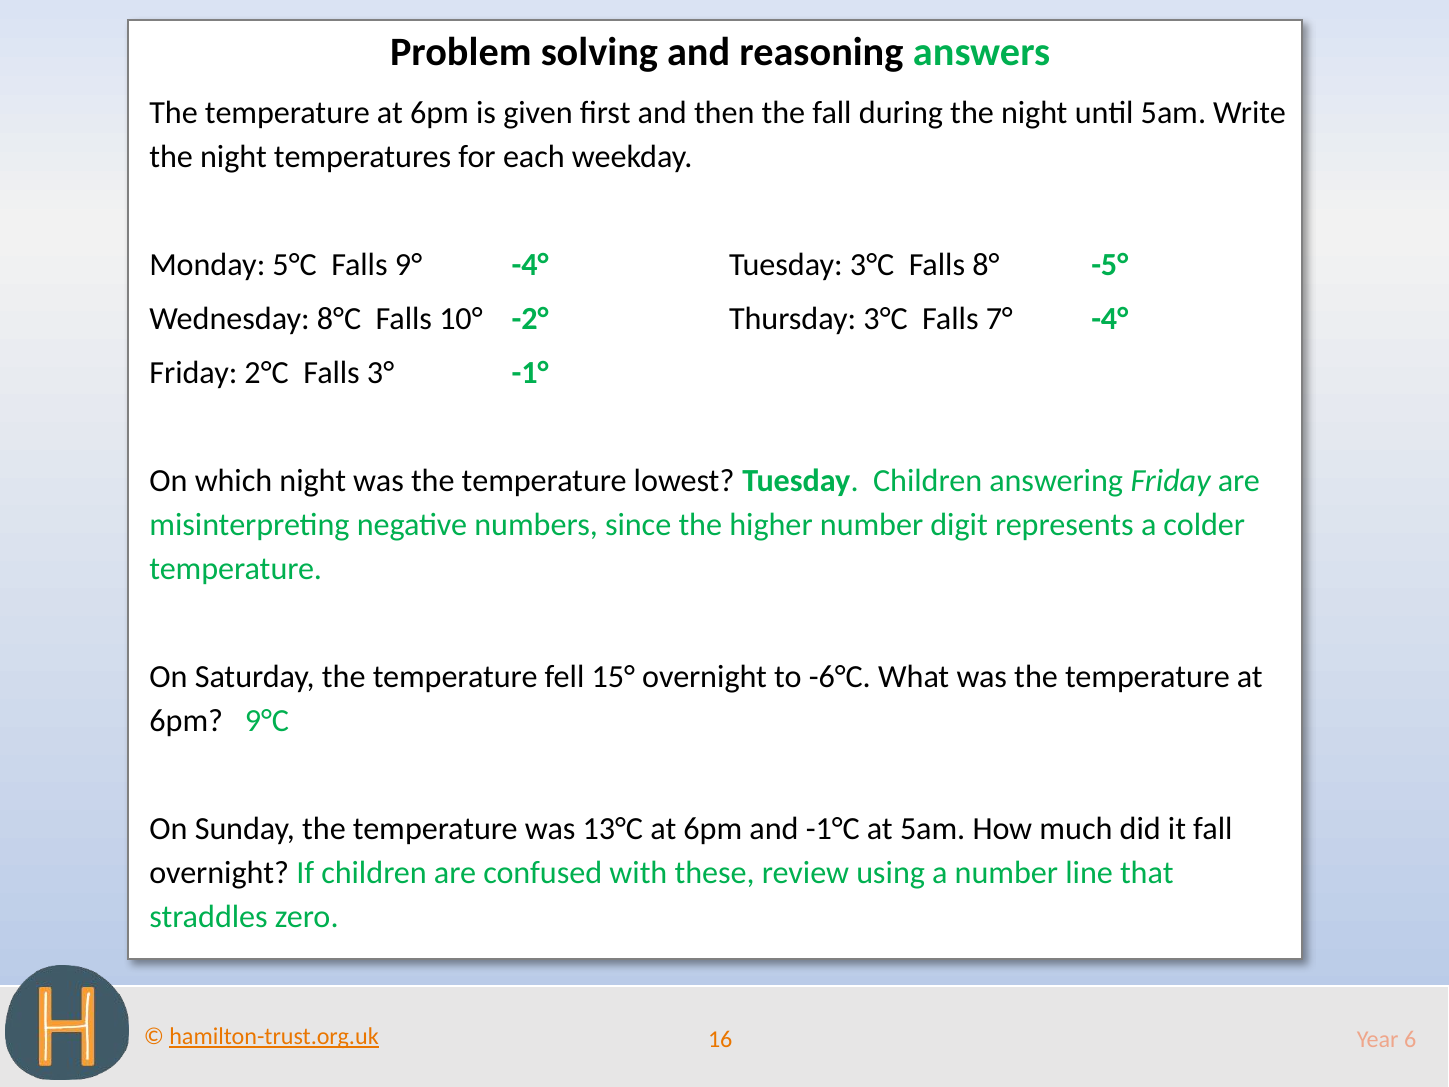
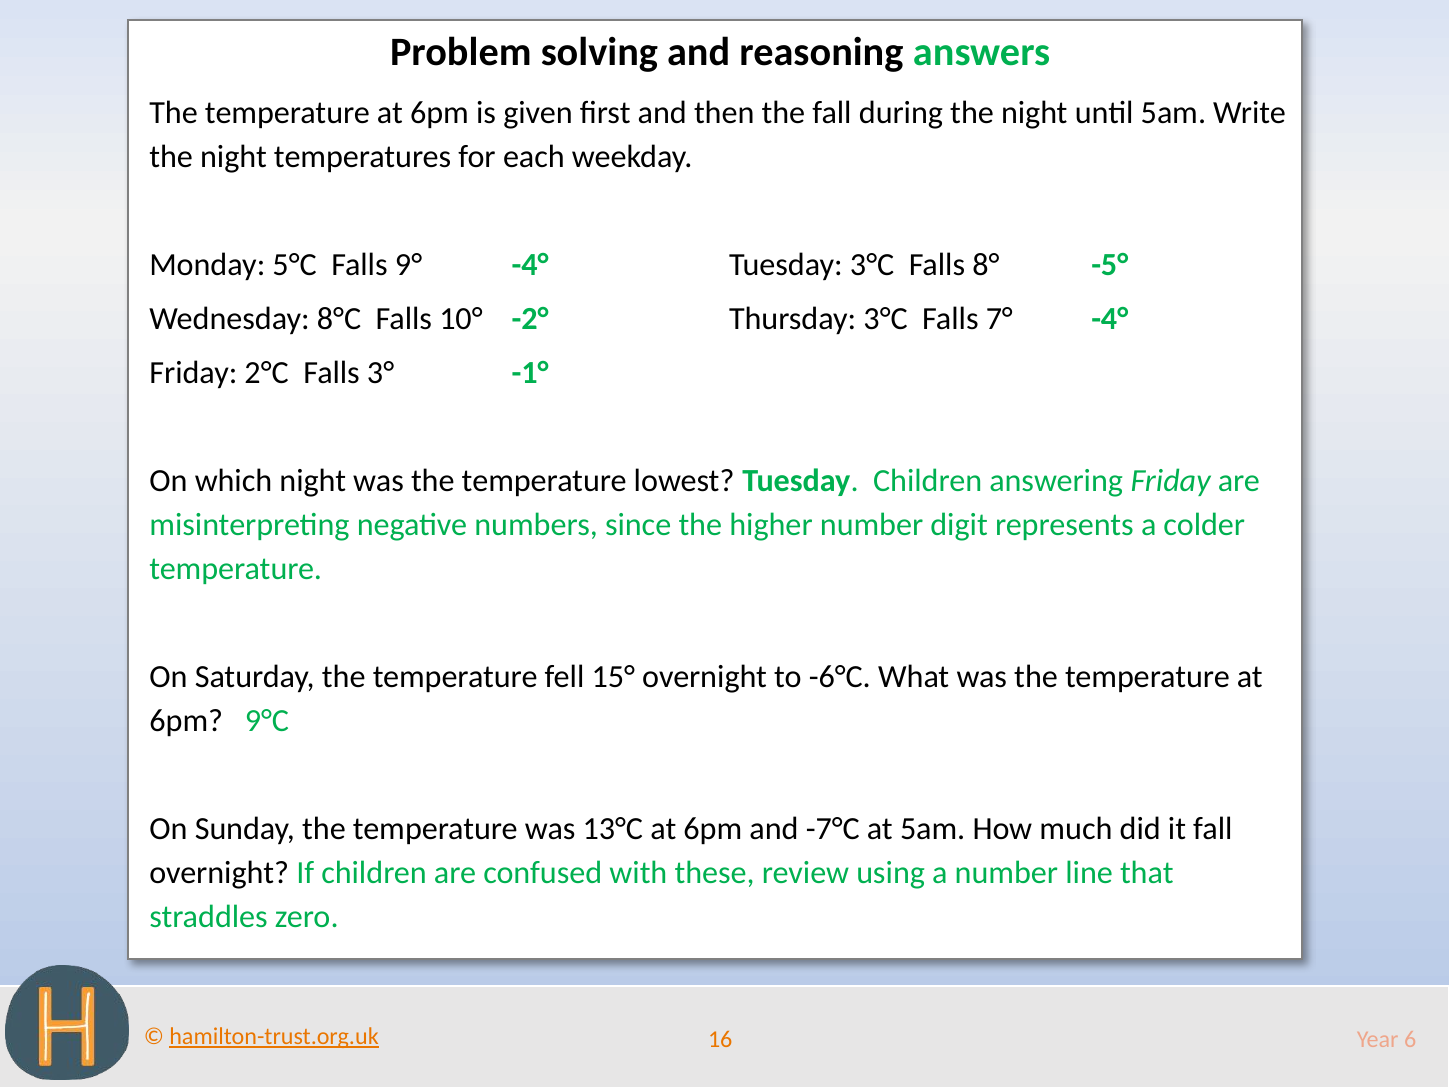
-1°C: -1°C -> -7°C
